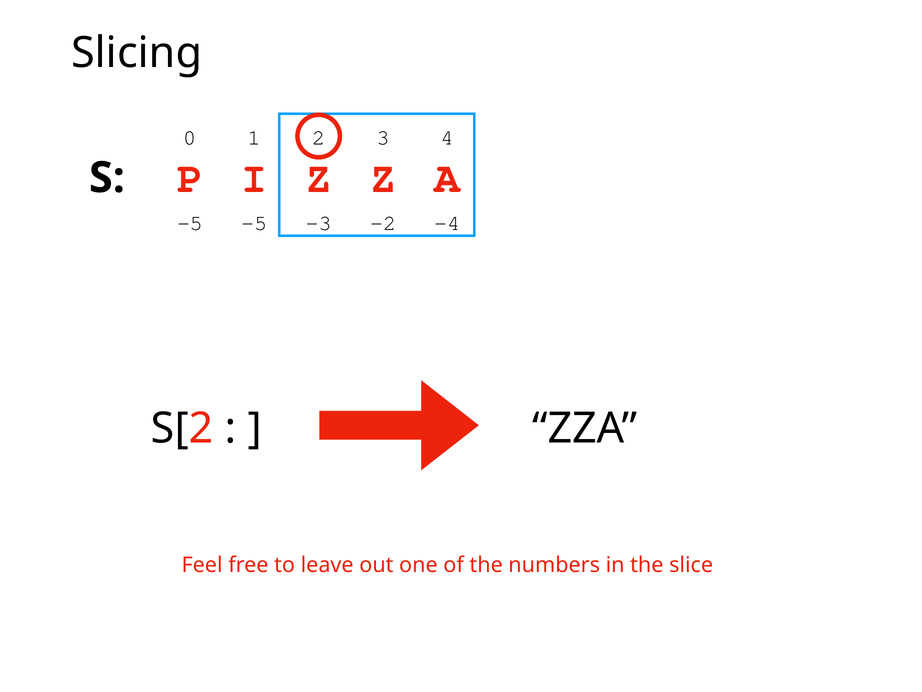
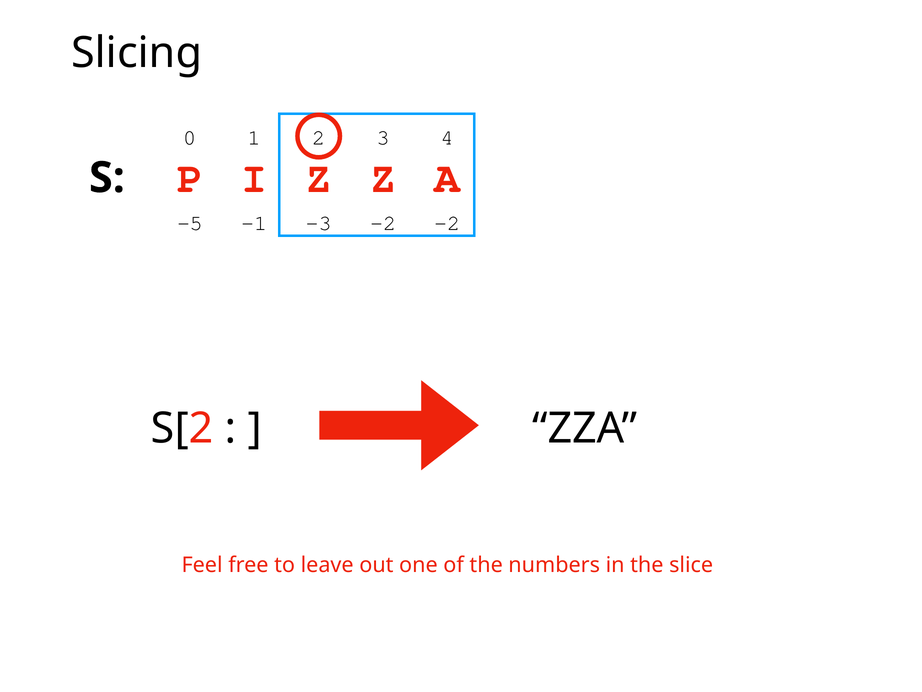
-5 -5: -5 -> -1
-2 -4: -4 -> -2
